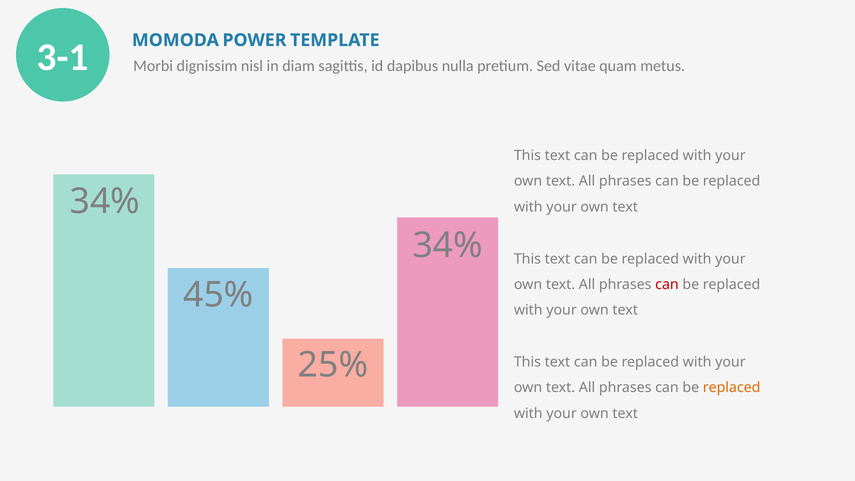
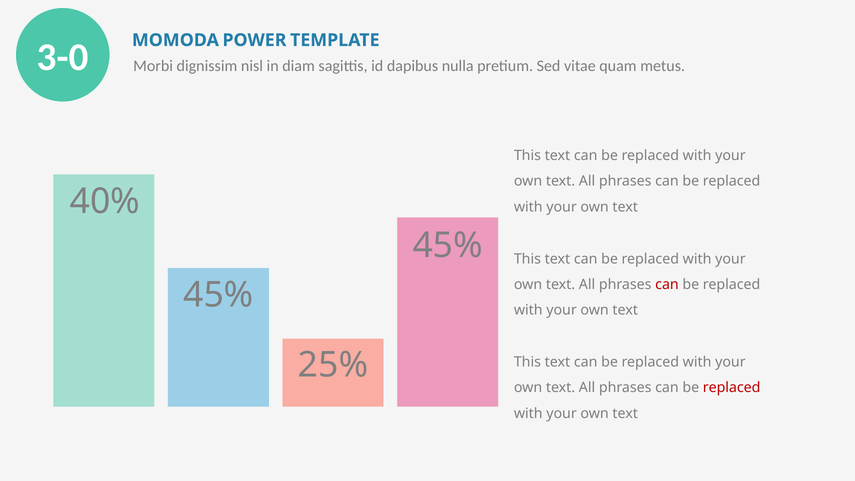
3-1: 3-1 -> 3-0
34% at (105, 201): 34% -> 40%
34% at (448, 245): 34% -> 45%
replaced at (732, 388) colour: orange -> red
